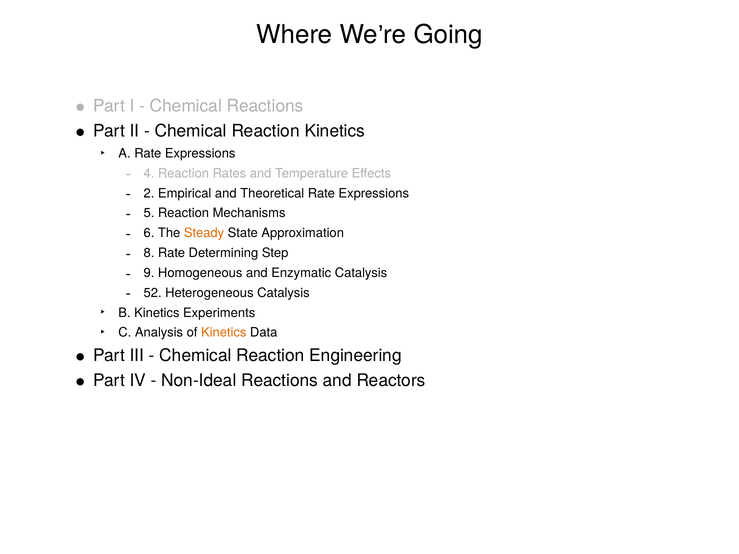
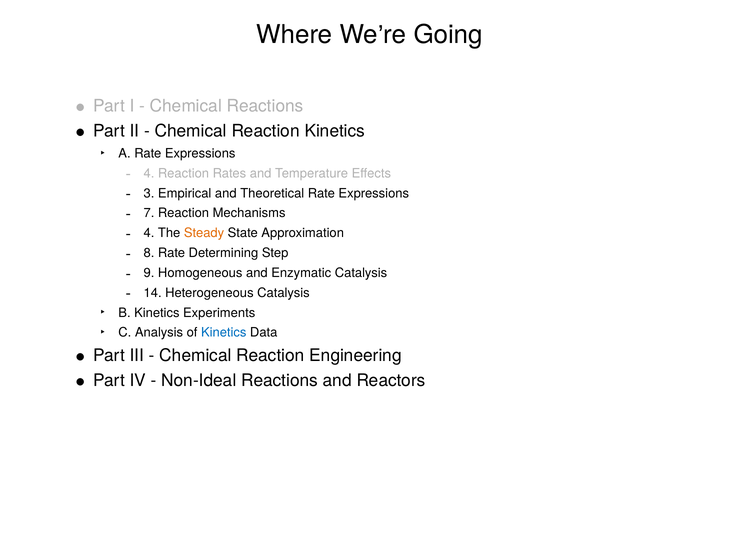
2: 2 -> 3
5: 5 -> 7
6 at (149, 233): 6 -> 4
52: 52 -> 14
Kinetics at (224, 333) colour: orange -> blue
